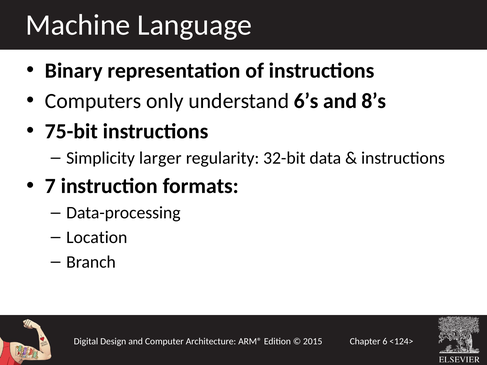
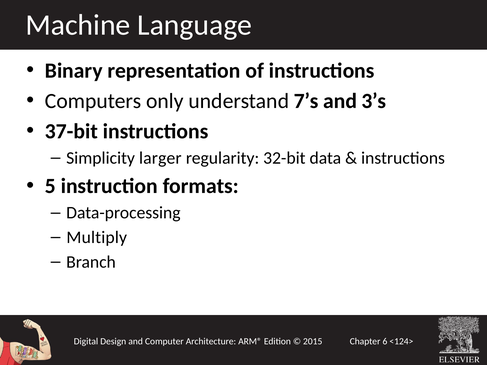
6’s: 6’s -> 7’s
8’s: 8’s -> 3’s
75-bit: 75-bit -> 37-bit
7: 7 -> 5
Location: Location -> Multiply
